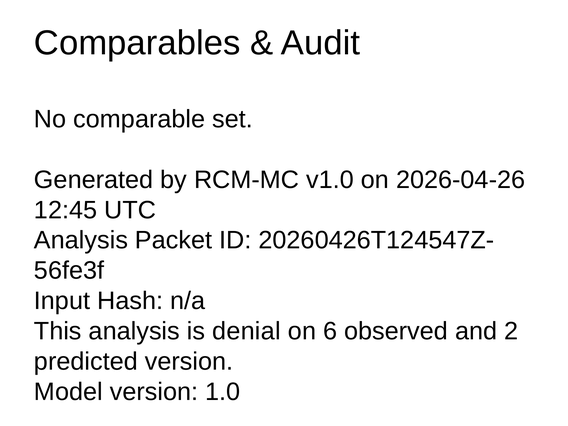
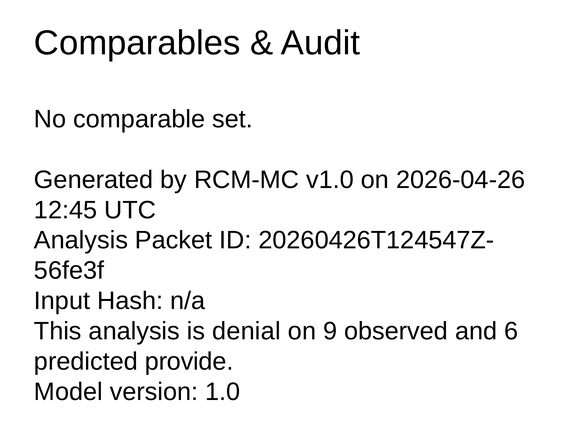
6: 6 -> 9
2: 2 -> 6
predicted version: version -> provide
